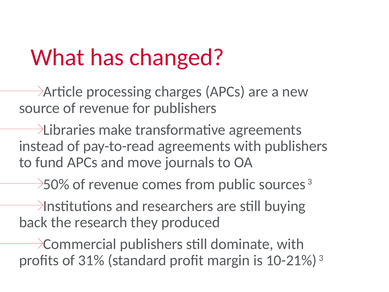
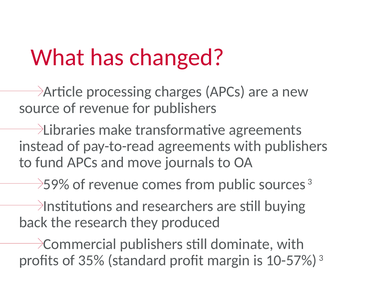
50%: 50% -> 59%
31%: 31% -> 35%
10-21%: 10-21% -> 10-57%
